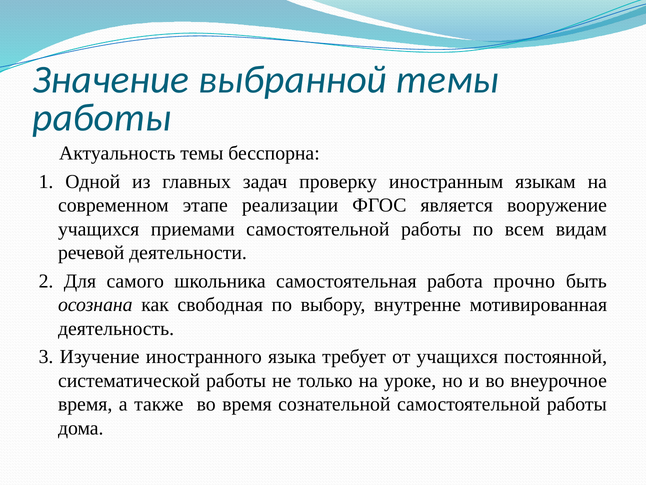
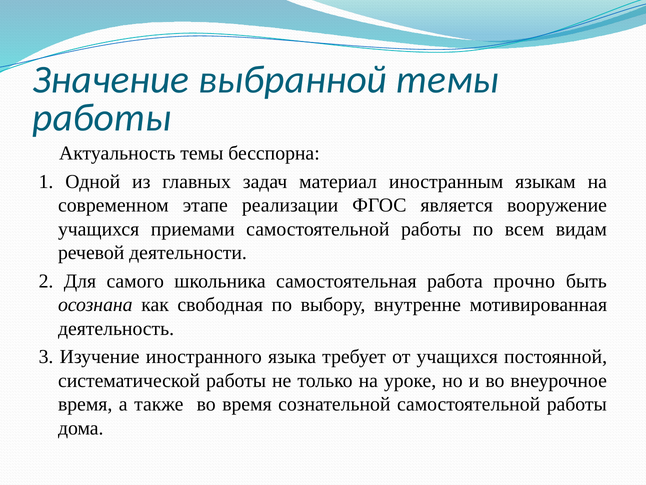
проверку: проверку -> материал
